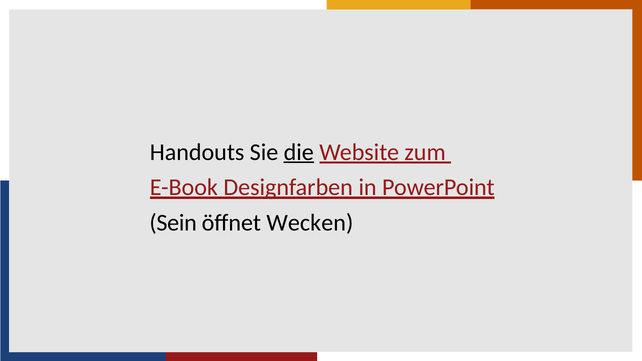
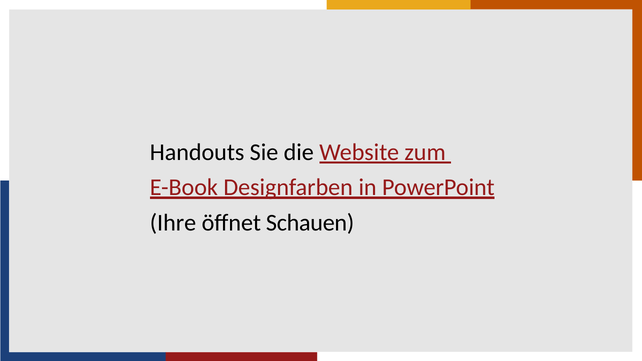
die underline: present -> none
Sein: Sein -> Ihre
Wecken: Wecken -> Schauen
